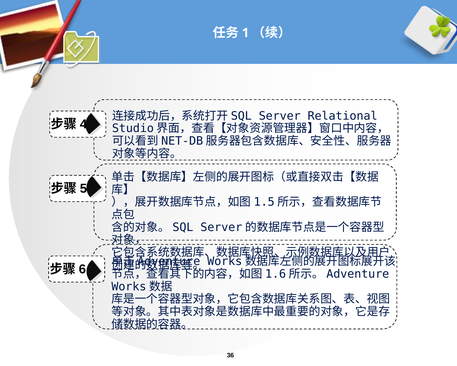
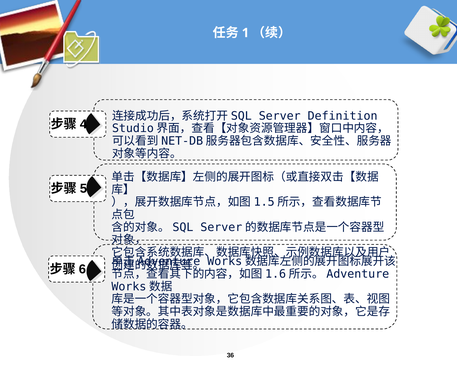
Relational: Relational -> Definition
